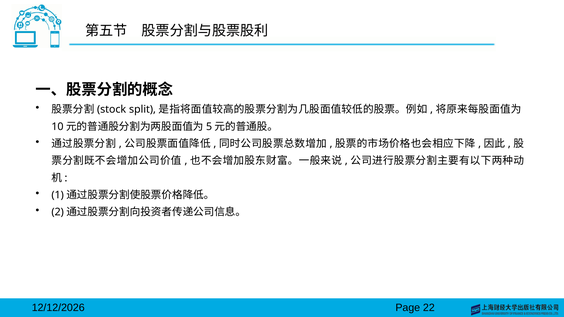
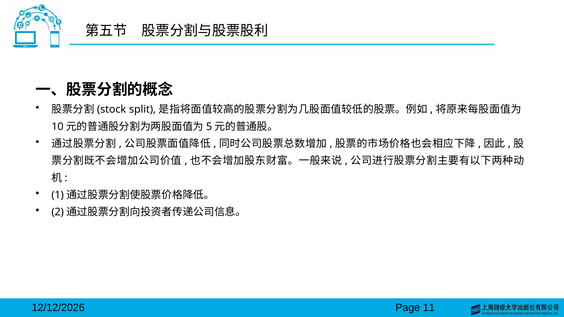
22: 22 -> 11
